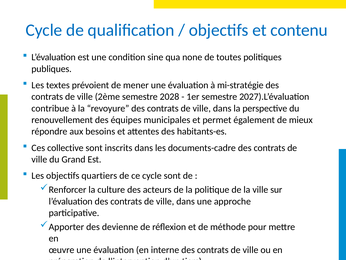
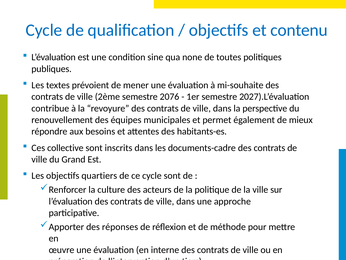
mi-stratégie: mi-stratégie -> mi-souhaite
2028: 2028 -> 2076
devienne: devienne -> réponses
